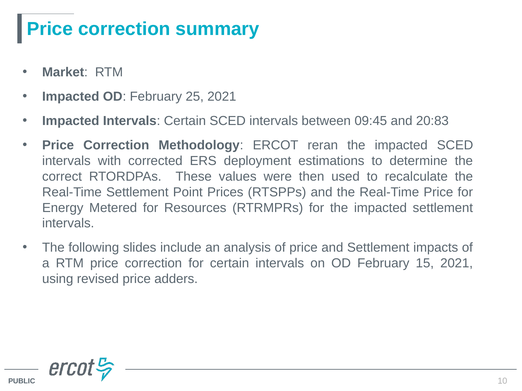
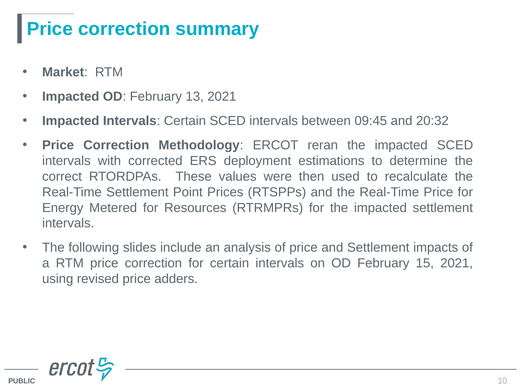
25: 25 -> 13
20:83: 20:83 -> 20:32
